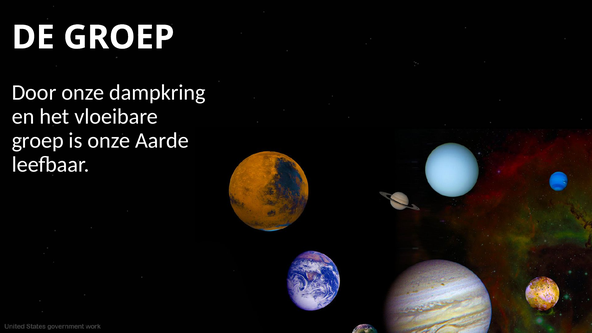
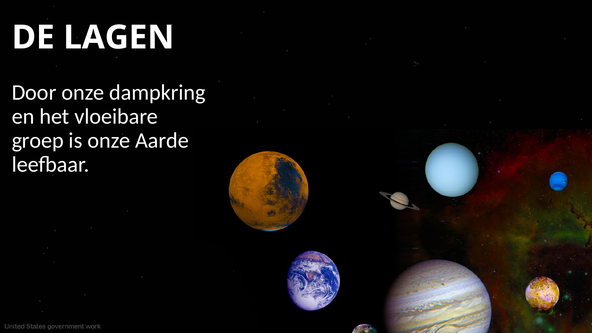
DE GROEP: GROEP -> LAGEN
